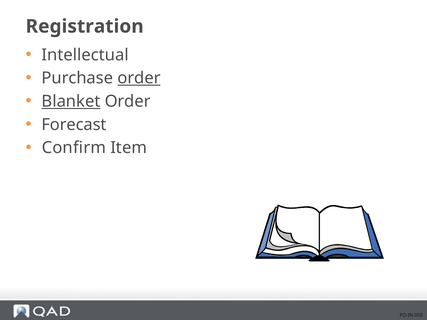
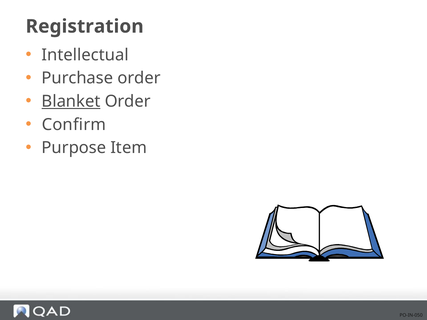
order at (139, 78) underline: present -> none
Forecast: Forecast -> Confirm
Confirm: Confirm -> Purpose
